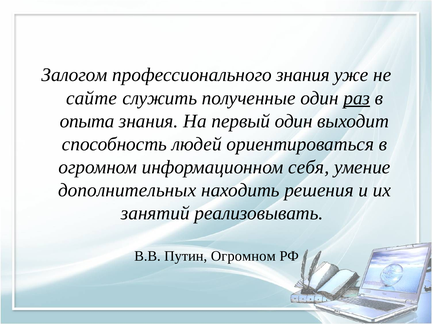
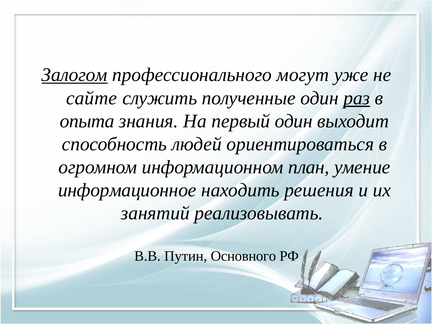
Залогом underline: none -> present
профессионального знания: знания -> могут
себя: себя -> план
дополнительных: дополнительных -> информационное
Путин Огромном: Огромном -> Основного
